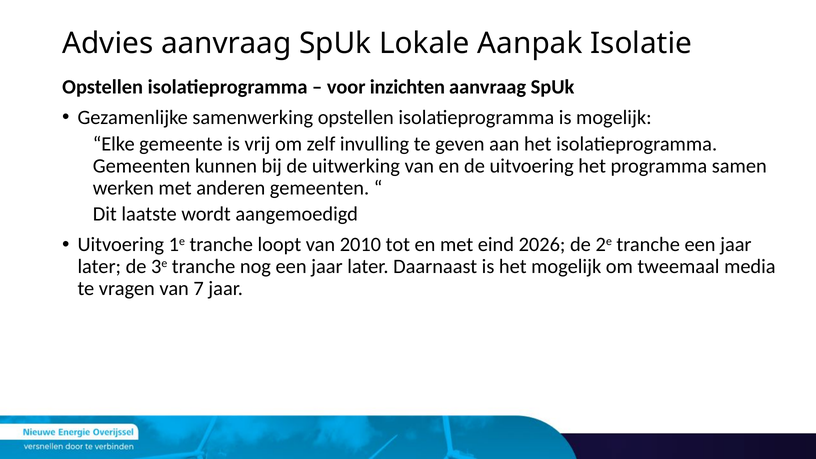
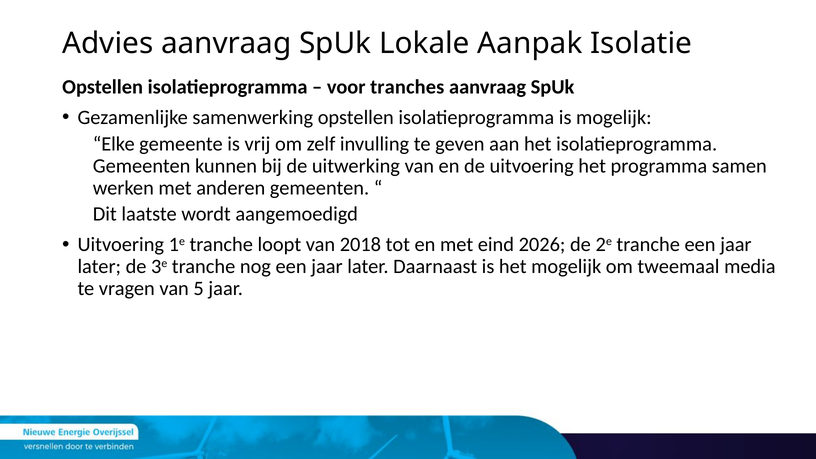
inzichten: inzichten -> tranches
2010: 2010 -> 2018
7: 7 -> 5
